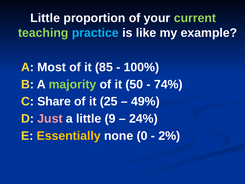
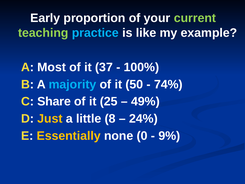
Little at (45, 18): Little -> Early
85: 85 -> 37
majority colour: light green -> light blue
Just colour: pink -> yellow
9: 9 -> 8
2%: 2% -> 9%
